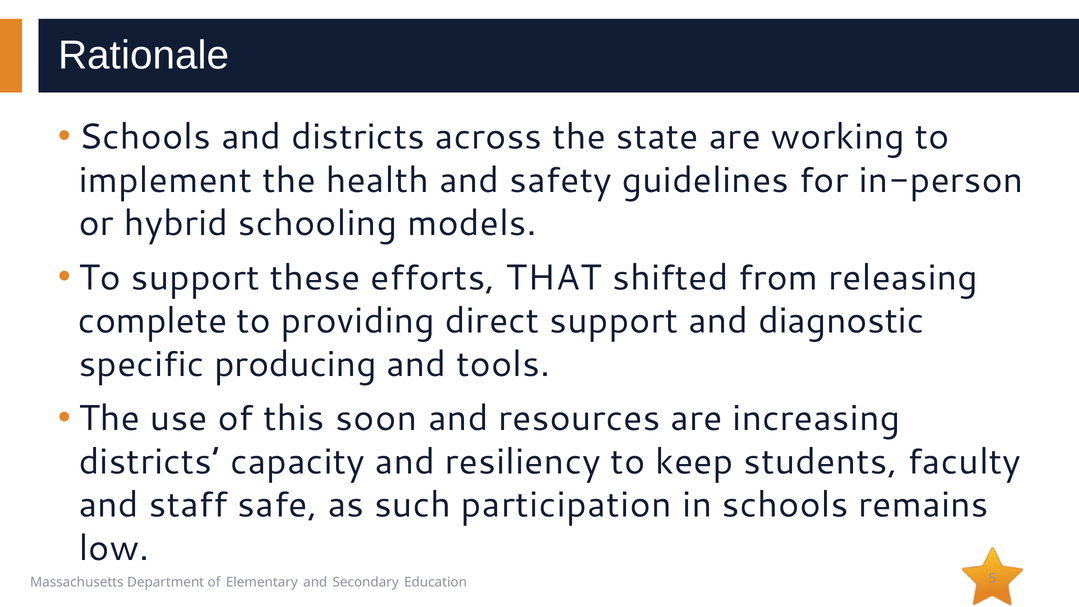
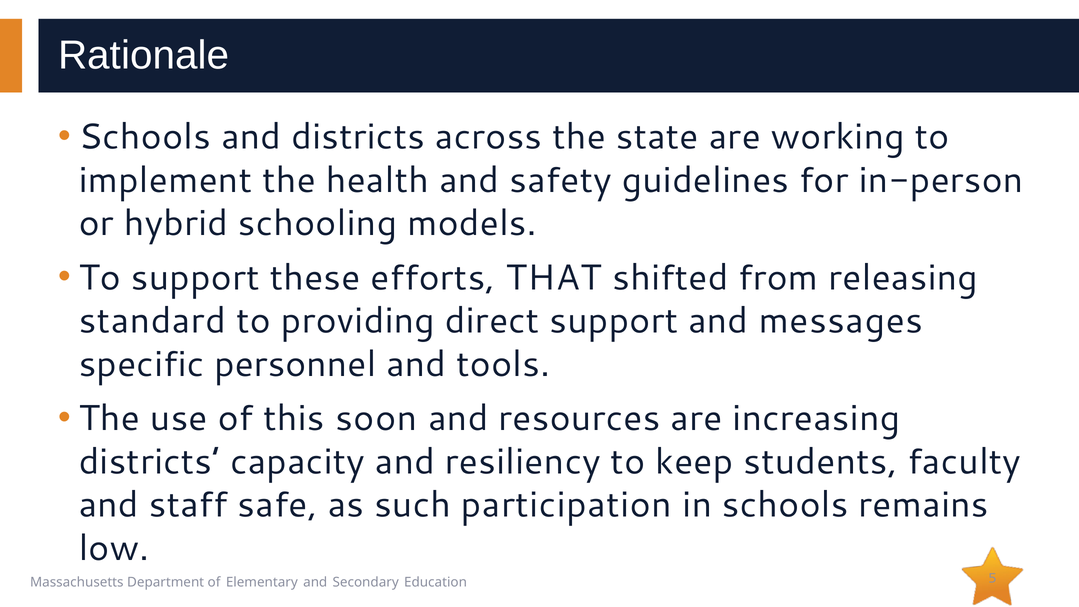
complete: complete -> standard
diagnostic: diagnostic -> messages
producing: producing -> personnel
